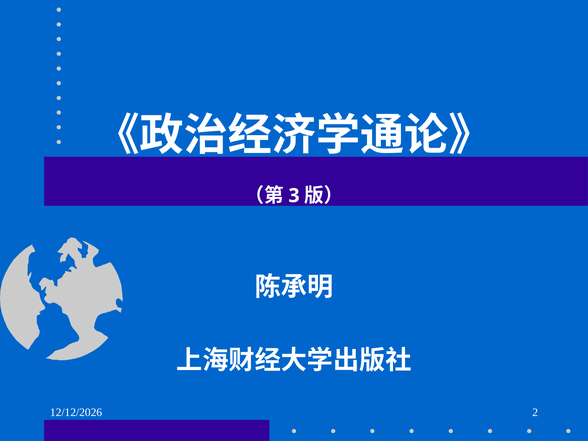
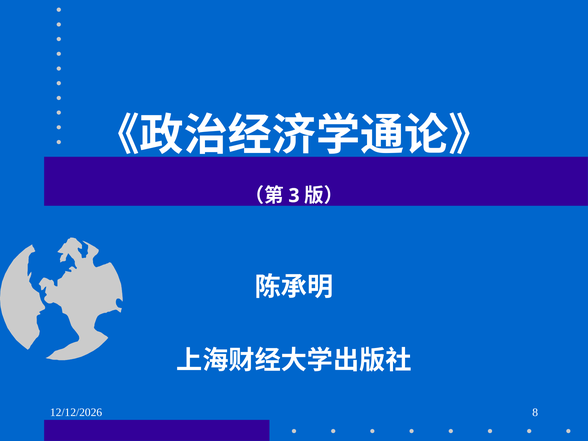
2: 2 -> 8
